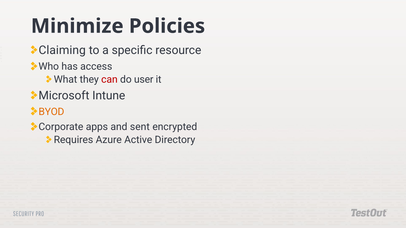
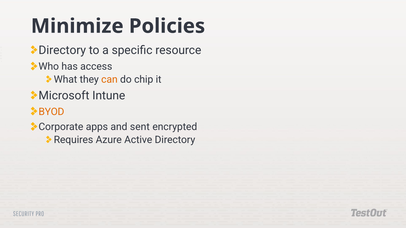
Claiming at (62, 50): Claiming -> Directory
can colour: red -> orange
user: user -> chip
